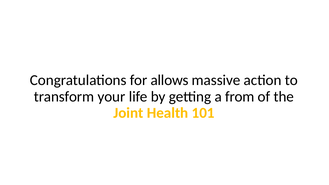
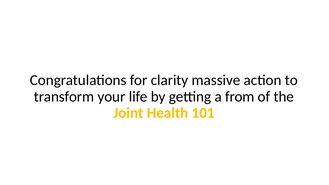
allows: allows -> clarity
